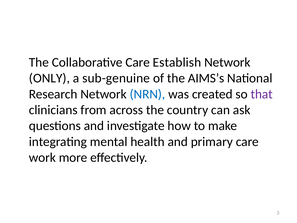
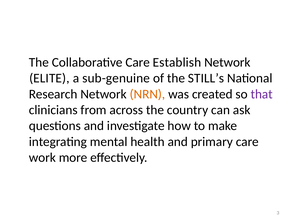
ONLY: ONLY -> ELITE
AIMS’s: AIMS’s -> STILL’s
NRN colour: blue -> orange
